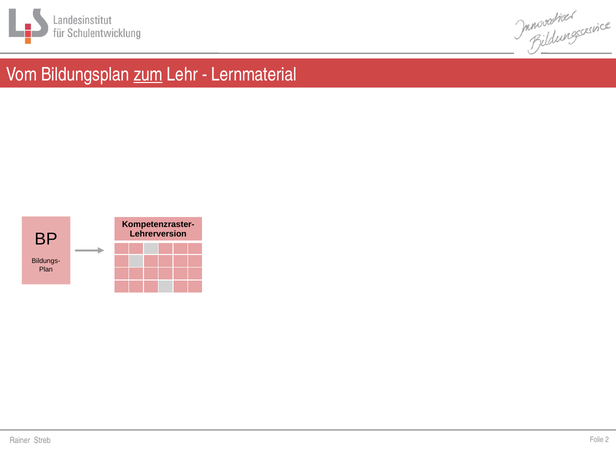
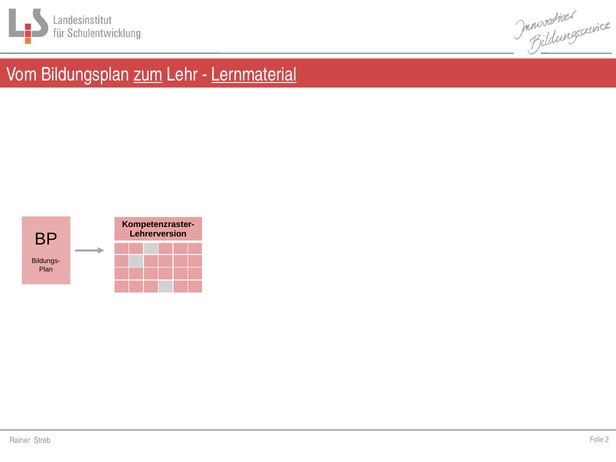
Lernmaterial underline: none -> present
